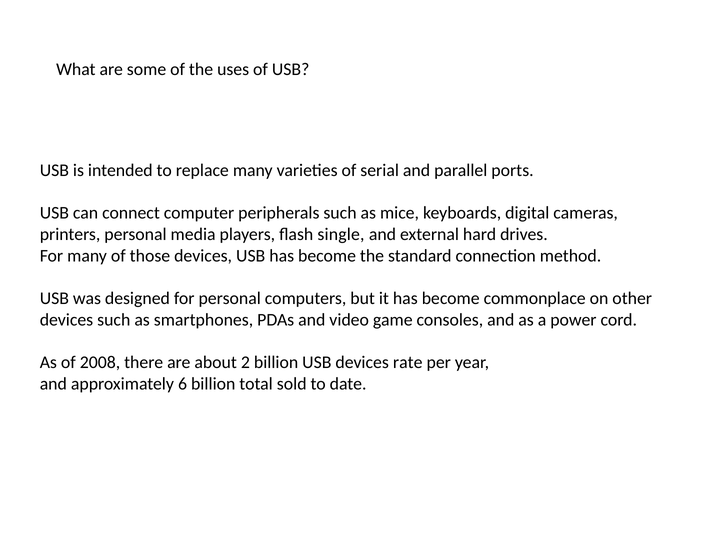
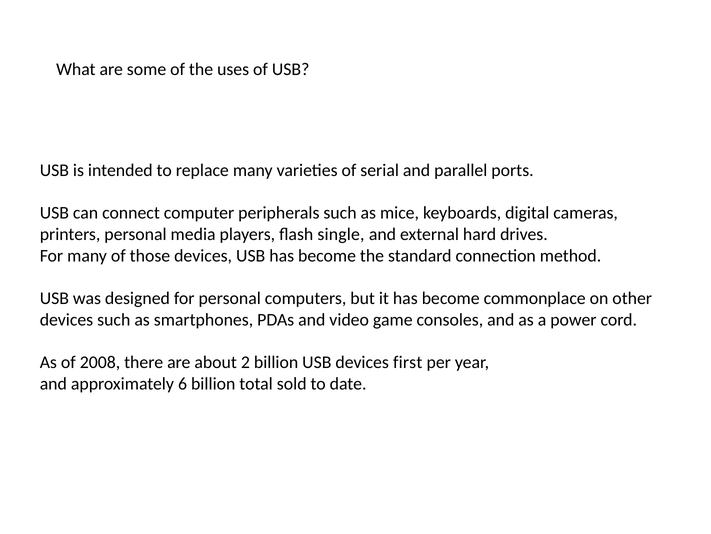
rate: rate -> first
